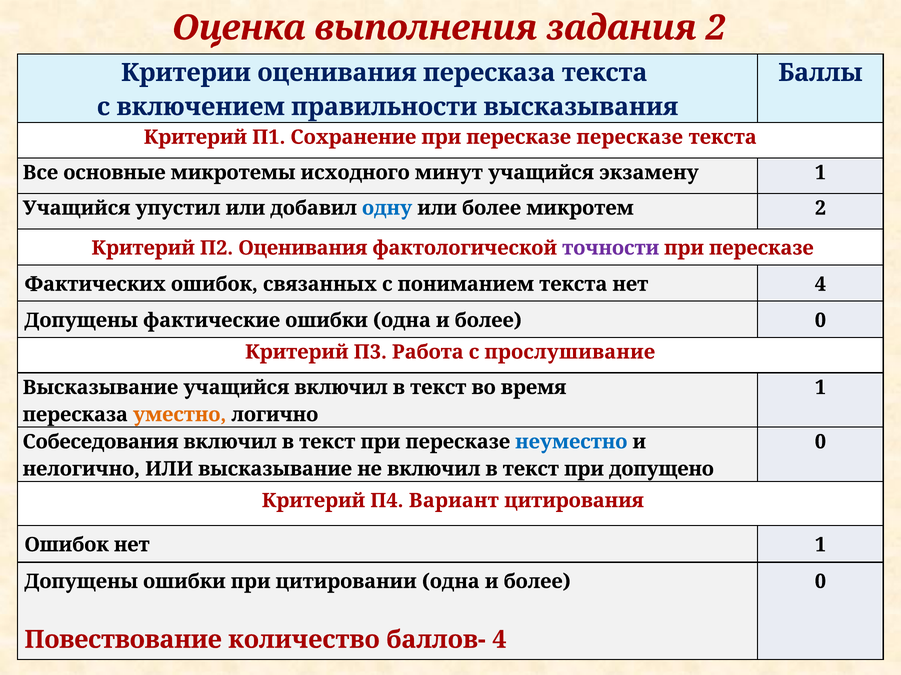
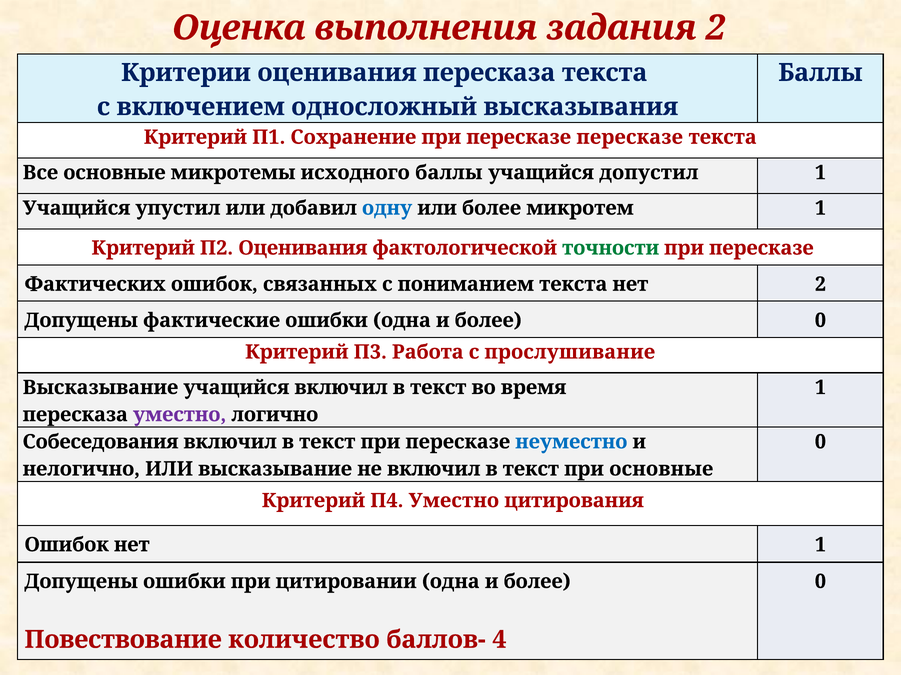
правильности: правильности -> односложный
исходного минут: минут -> баллы
экзамену: экзамену -> допустил
микротем 2: 2 -> 1
точности colour: purple -> green
нет 4: 4 -> 2
уместно at (180, 415) colour: orange -> purple
при допущено: допущено -> основные
П4 Вариант: Вариант -> Уместно
